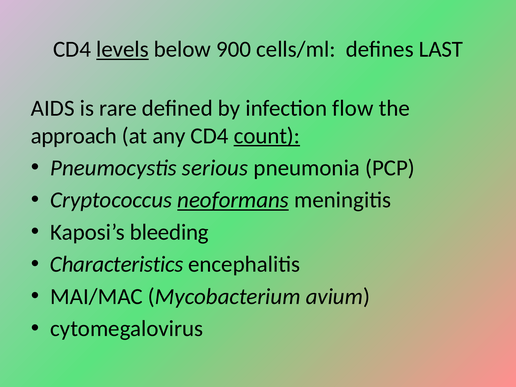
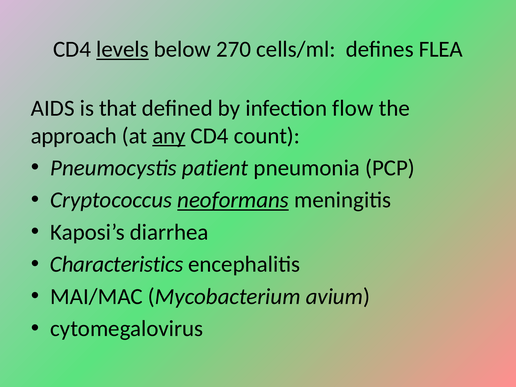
900: 900 -> 270
LAST: LAST -> FLEA
rare: rare -> that
any underline: none -> present
count underline: present -> none
serious: serious -> patient
bleeding: bleeding -> diarrhea
